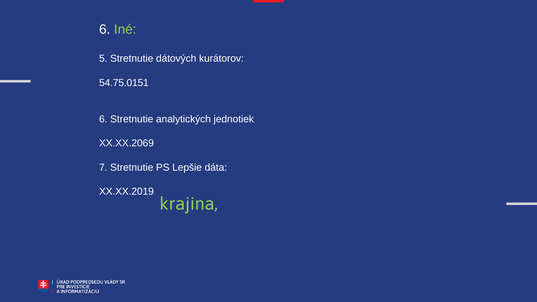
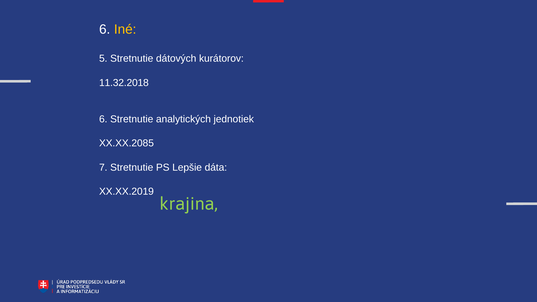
Iné colour: light green -> yellow
54.75.0151: 54.75.0151 -> 11.32.2018
XX.XX.2069: XX.XX.2069 -> XX.XX.2085
